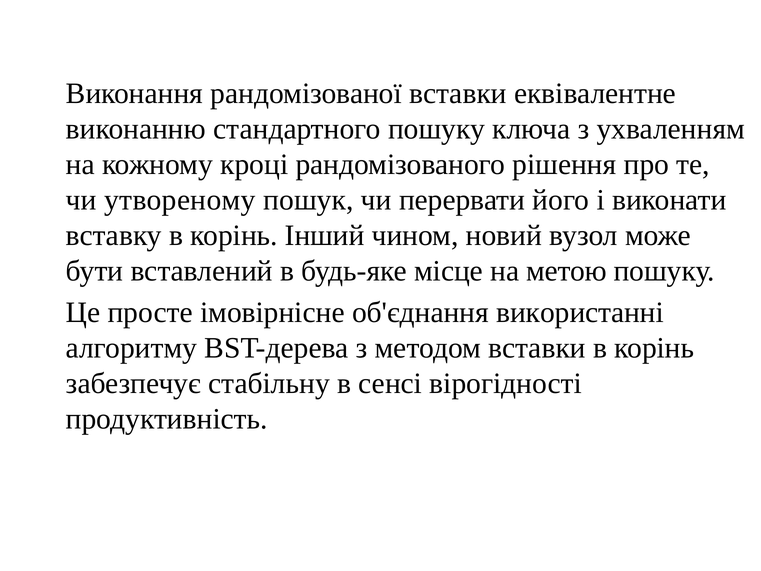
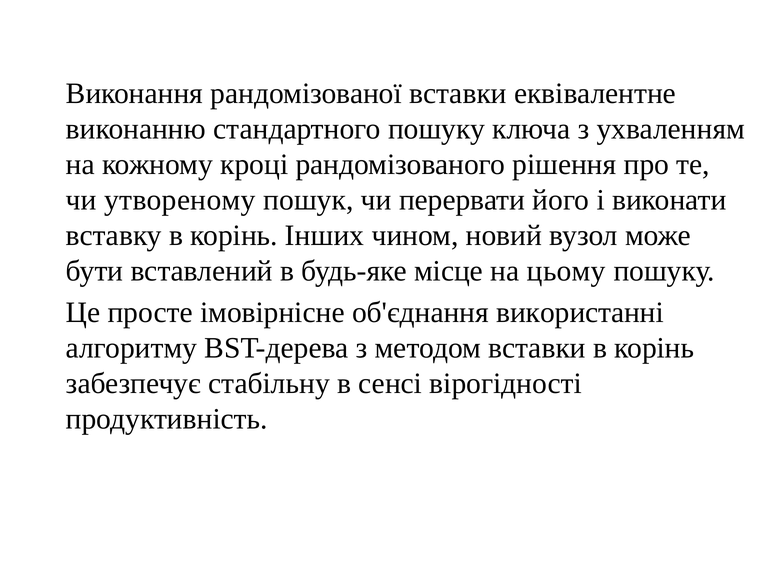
Інший: Інший -> Інших
метою: метою -> цьому
